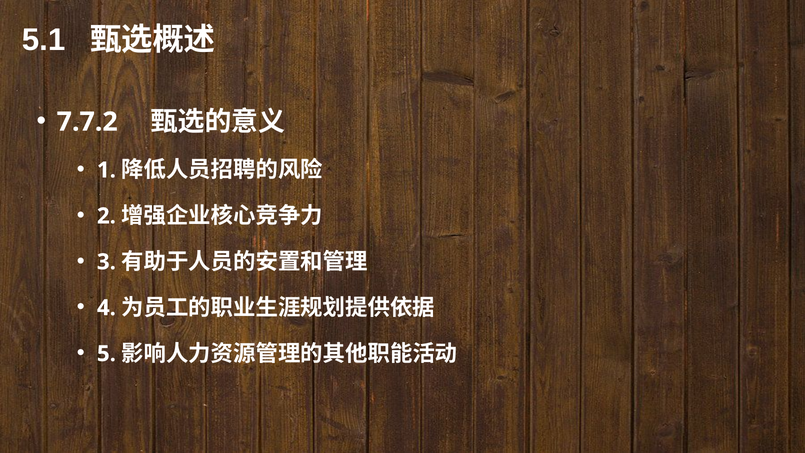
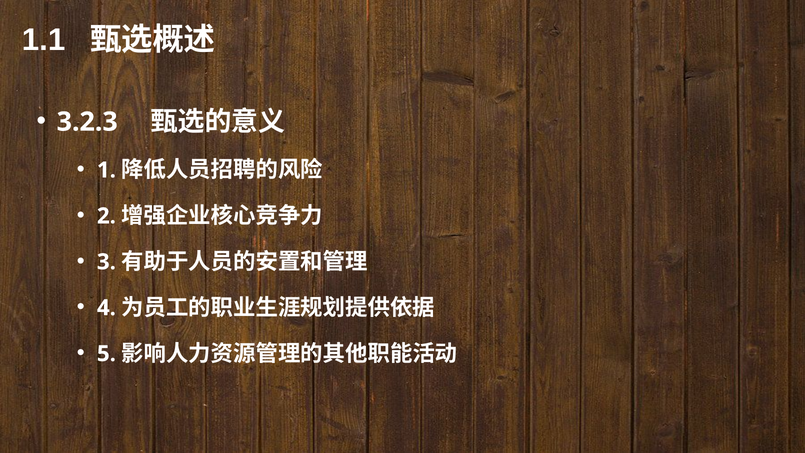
5.1: 5.1 -> 1.1
7.7.2: 7.7.2 -> 3.2.3
